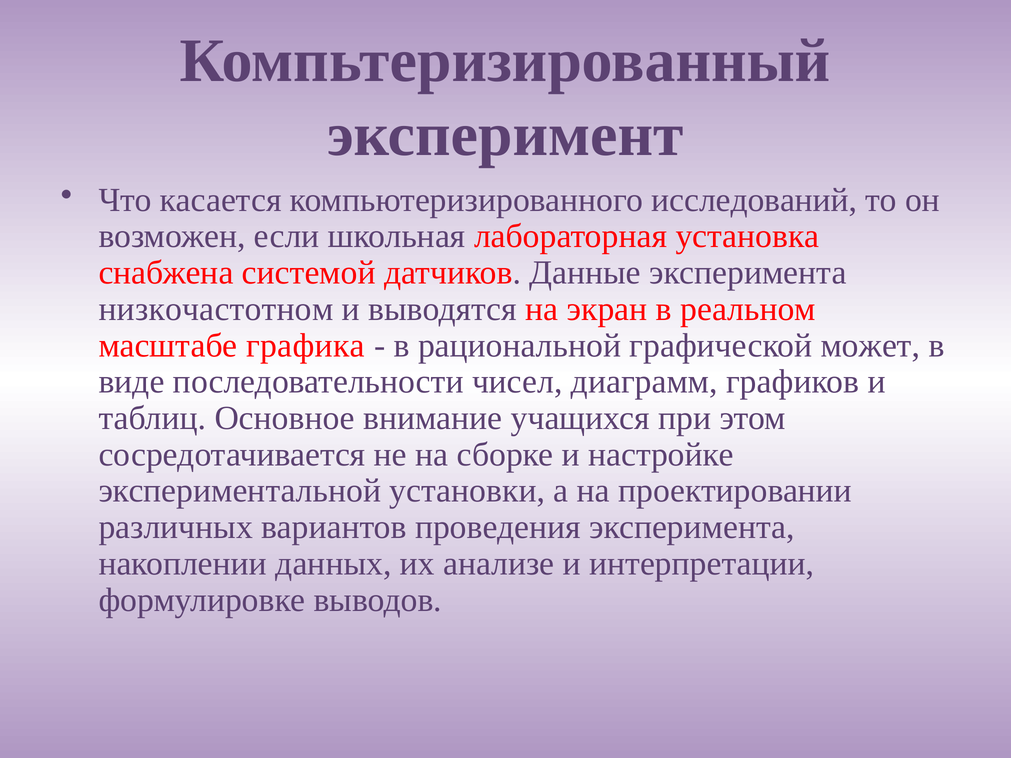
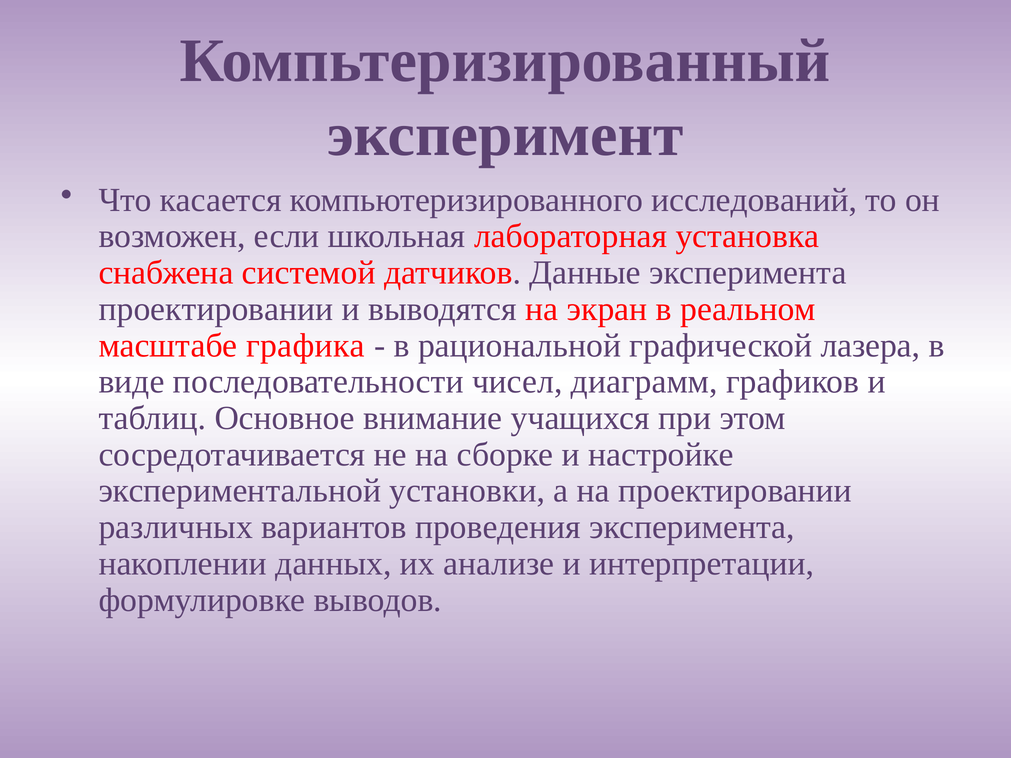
низкочастотном at (216, 309): низкочастотном -> проектировании
может: может -> лазера
